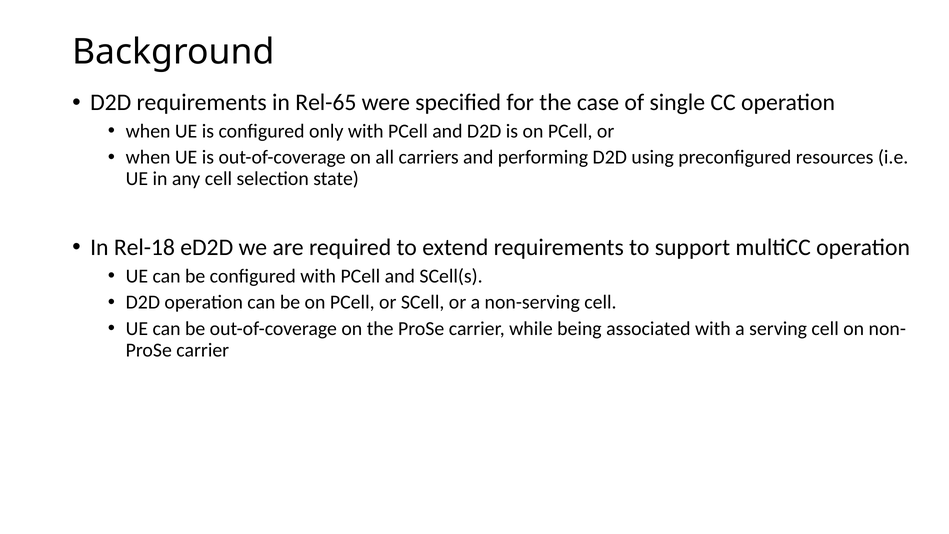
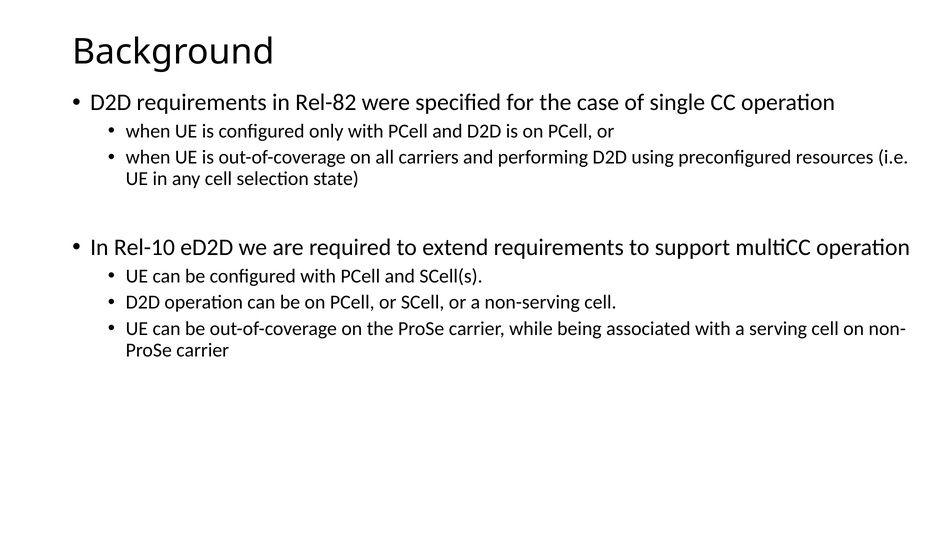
Rel-65: Rel-65 -> Rel-82
Rel-18: Rel-18 -> Rel-10
